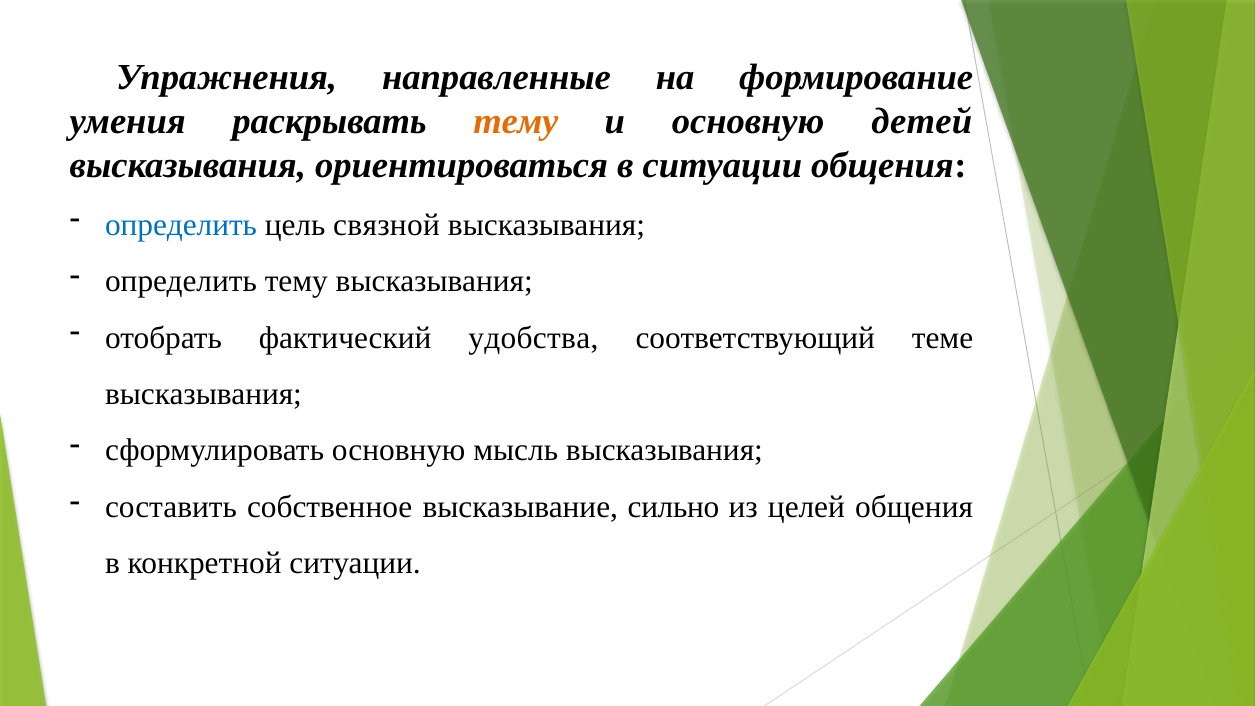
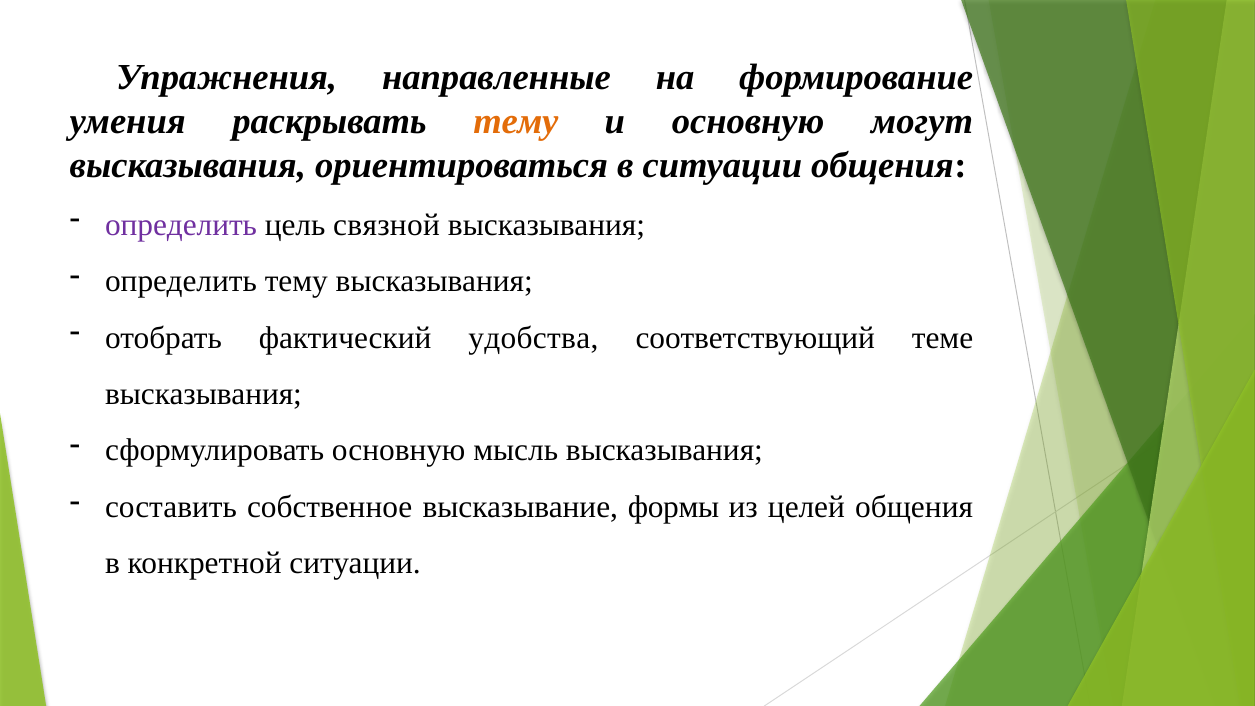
детей: детей -> могут
определить at (181, 225) colour: blue -> purple
сильно: сильно -> формы
